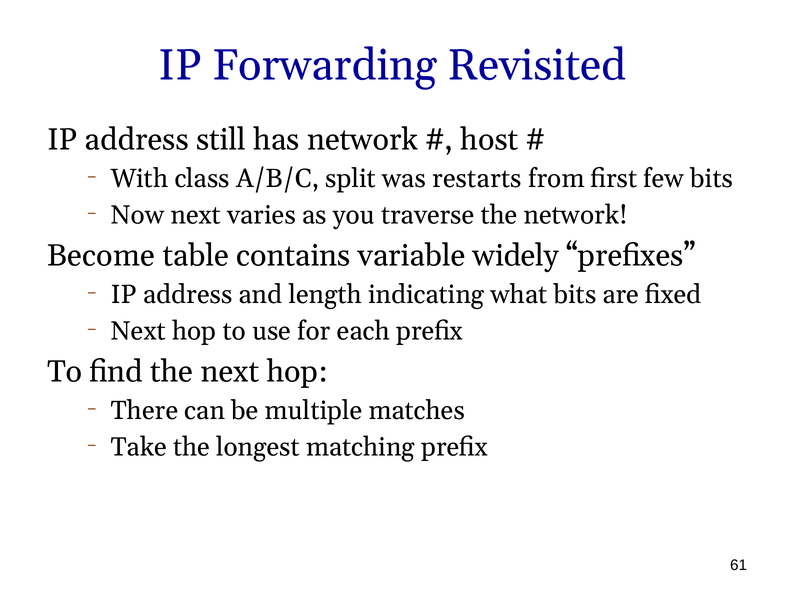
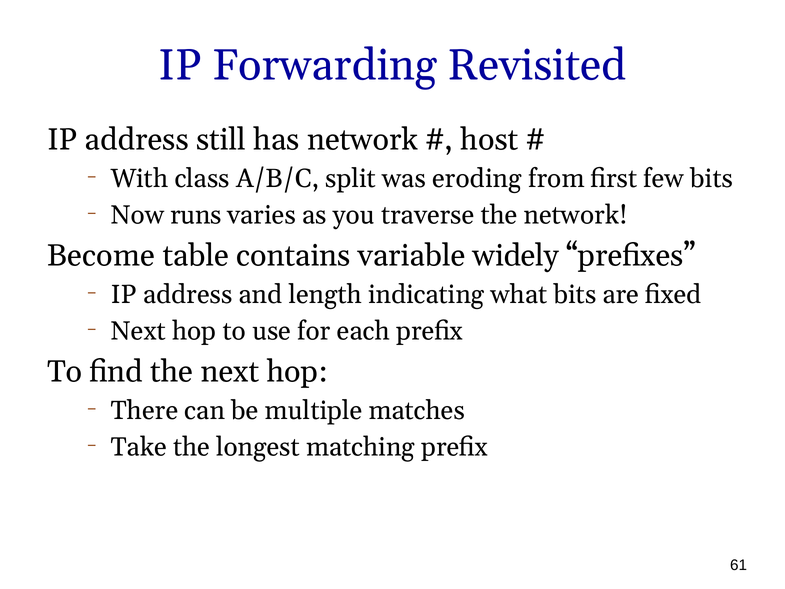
restarts: restarts -> eroding
Now next: next -> runs
